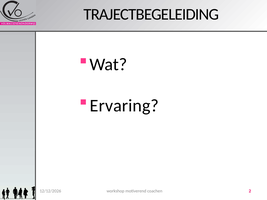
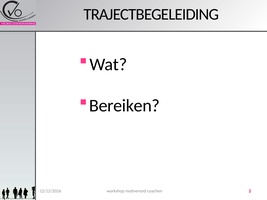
Ervaring: Ervaring -> Bereiken
